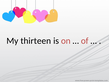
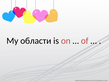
thirteen: thirteen -> области
